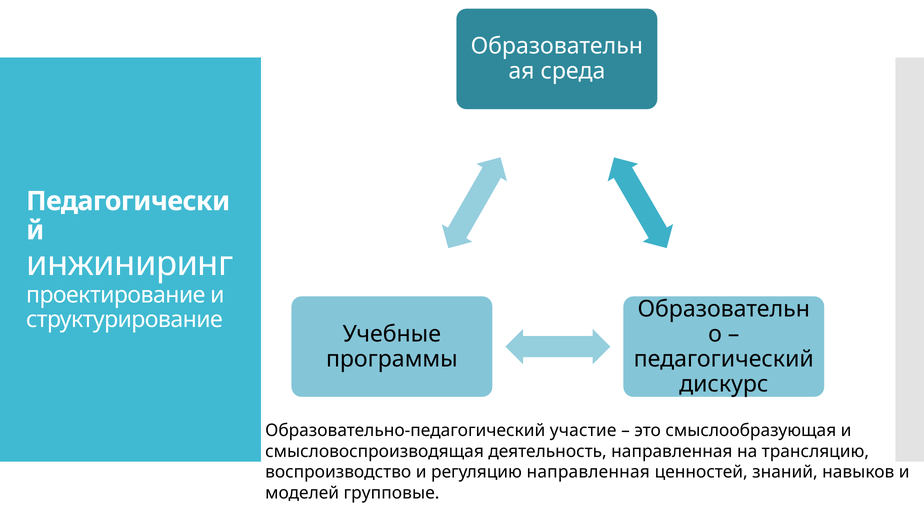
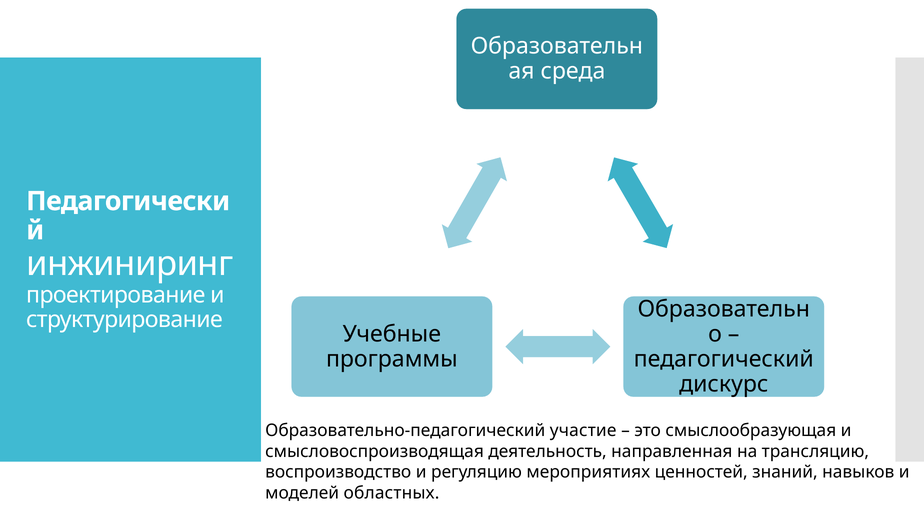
регуляцию направленная: направленная -> мероприятиях
групповые: групповые -> областных
